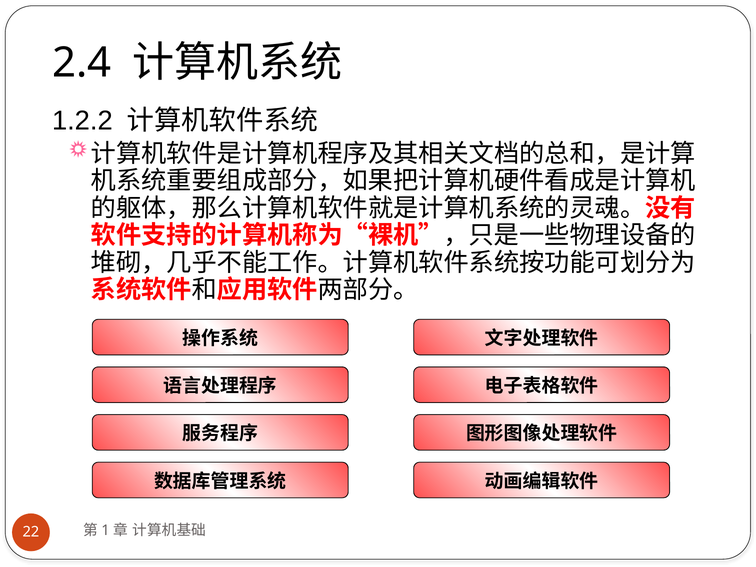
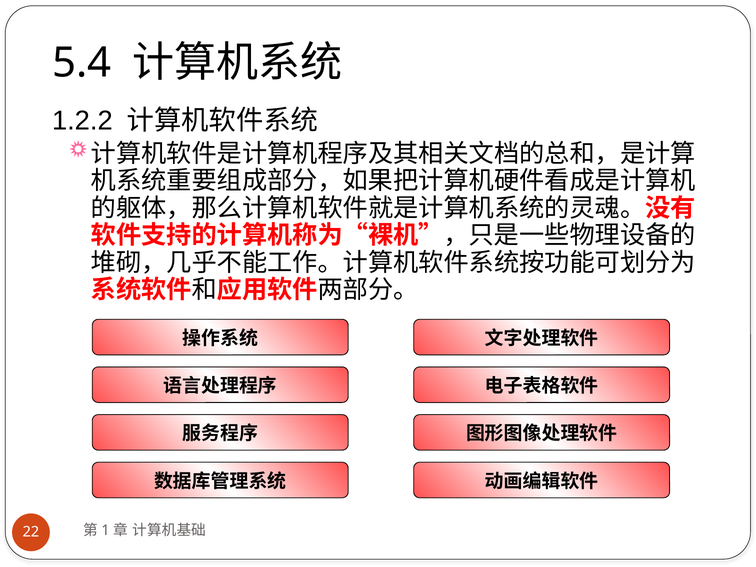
2.4: 2.4 -> 5.4
